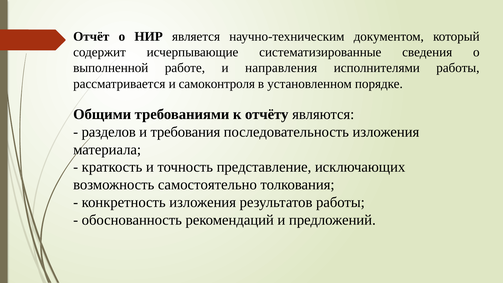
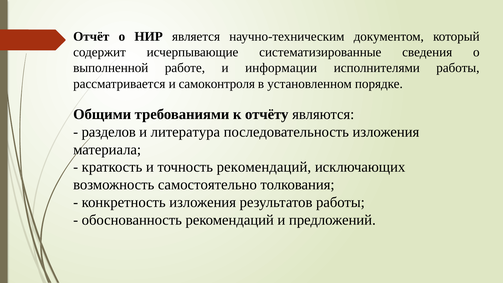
направления: направления -> информации
требования: требования -> литература
точность представление: представление -> рекомендаций
